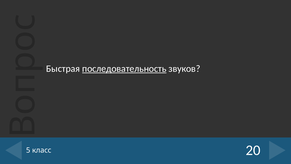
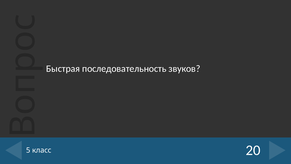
последовательность underline: present -> none
